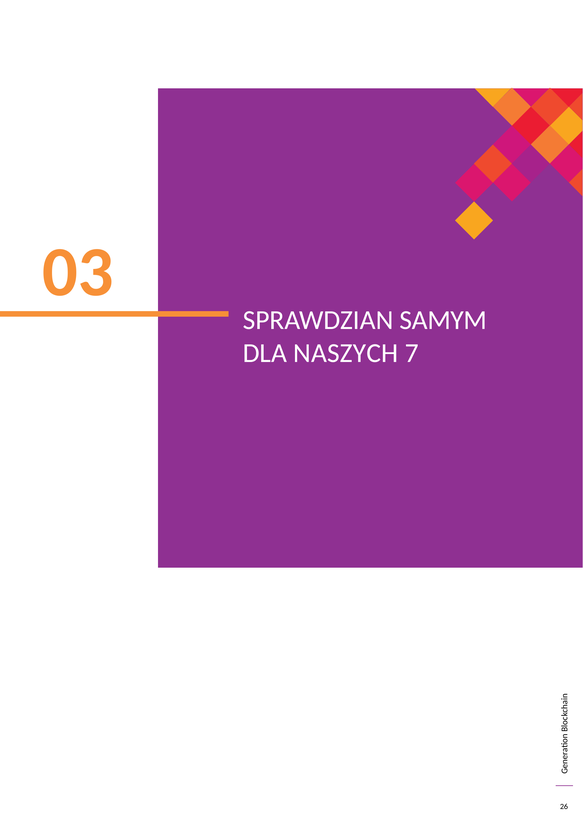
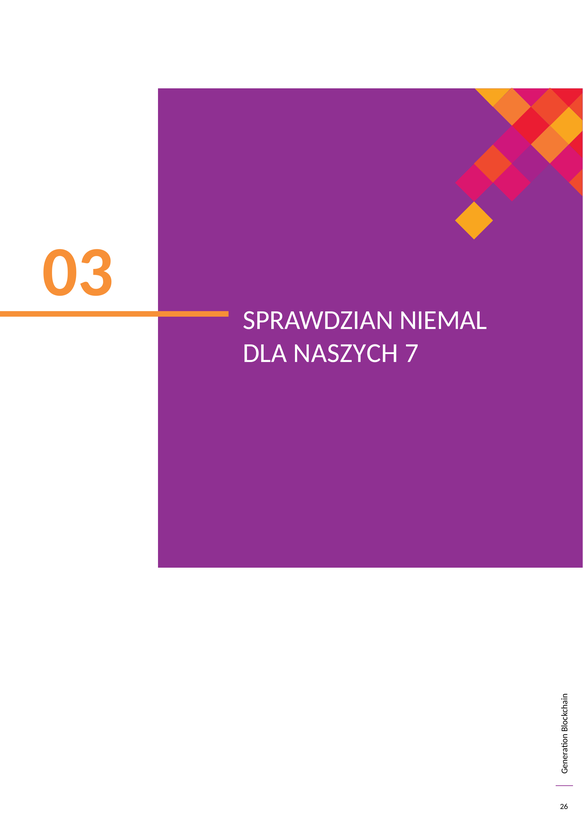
SAMYM: SAMYM -> NIEMAL
